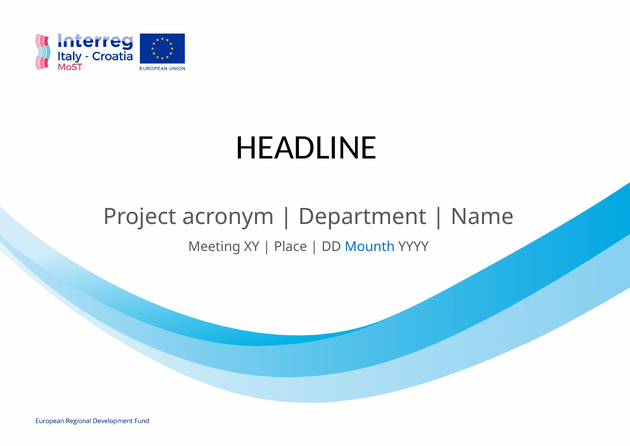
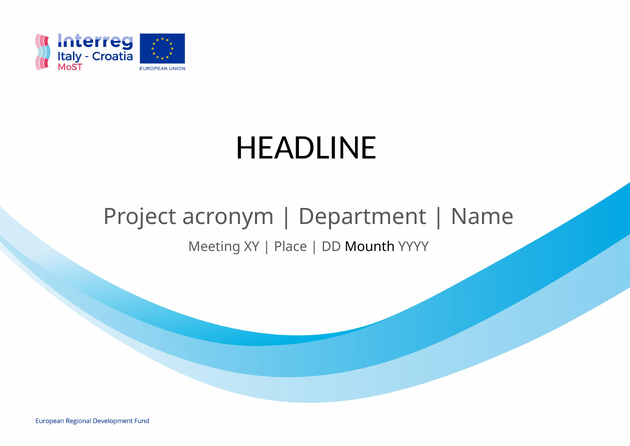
Mounth colour: blue -> black
